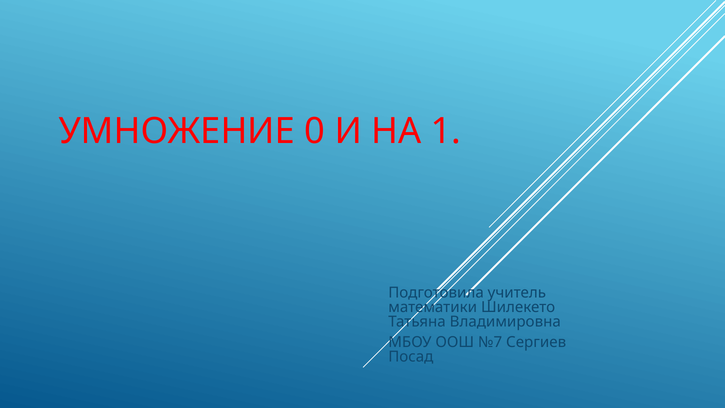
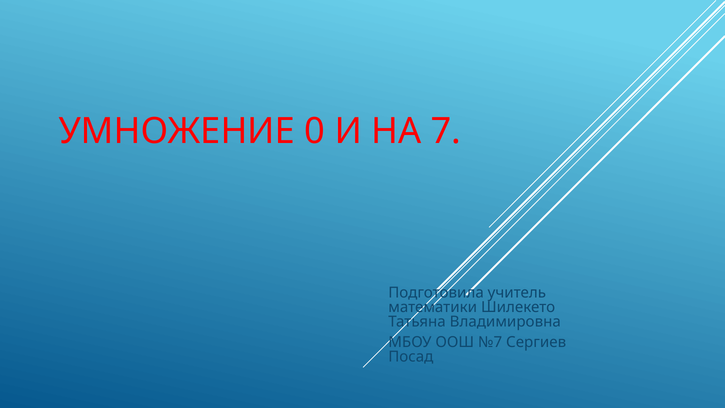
1: 1 -> 7
